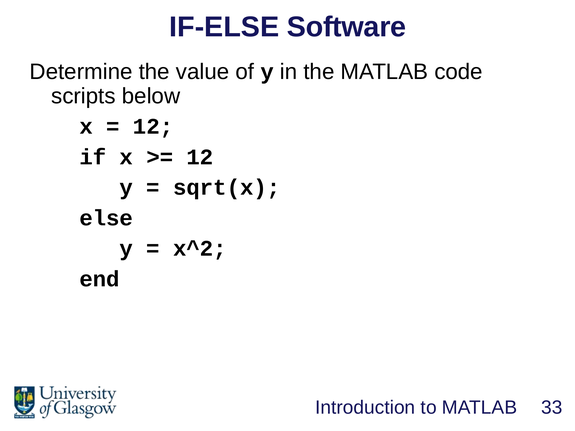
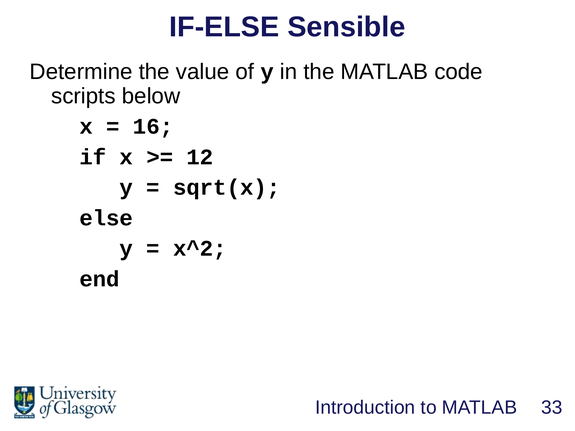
Software: Software -> Sensible
12 at (153, 127): 12 -> 16
